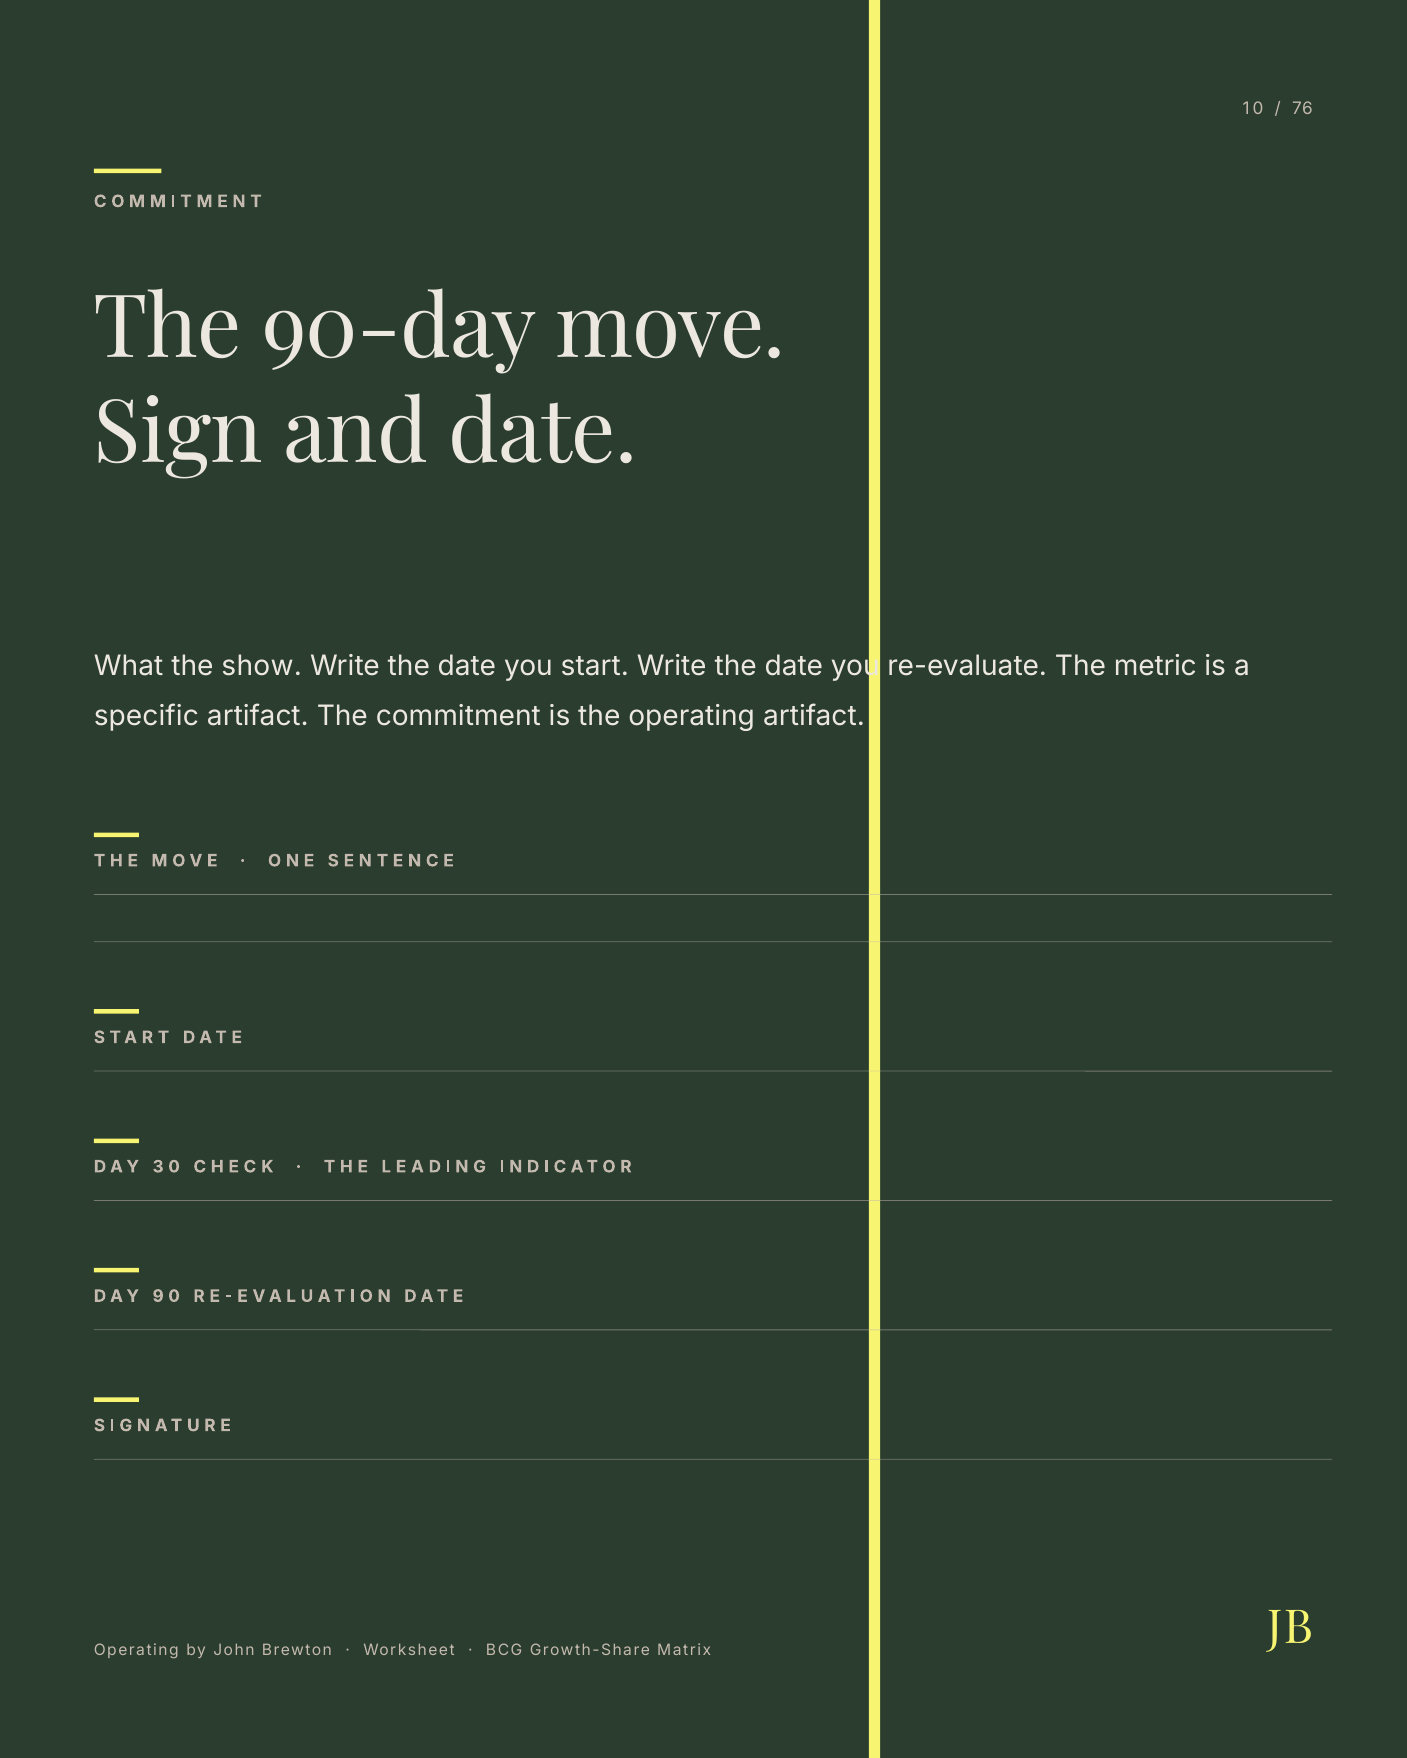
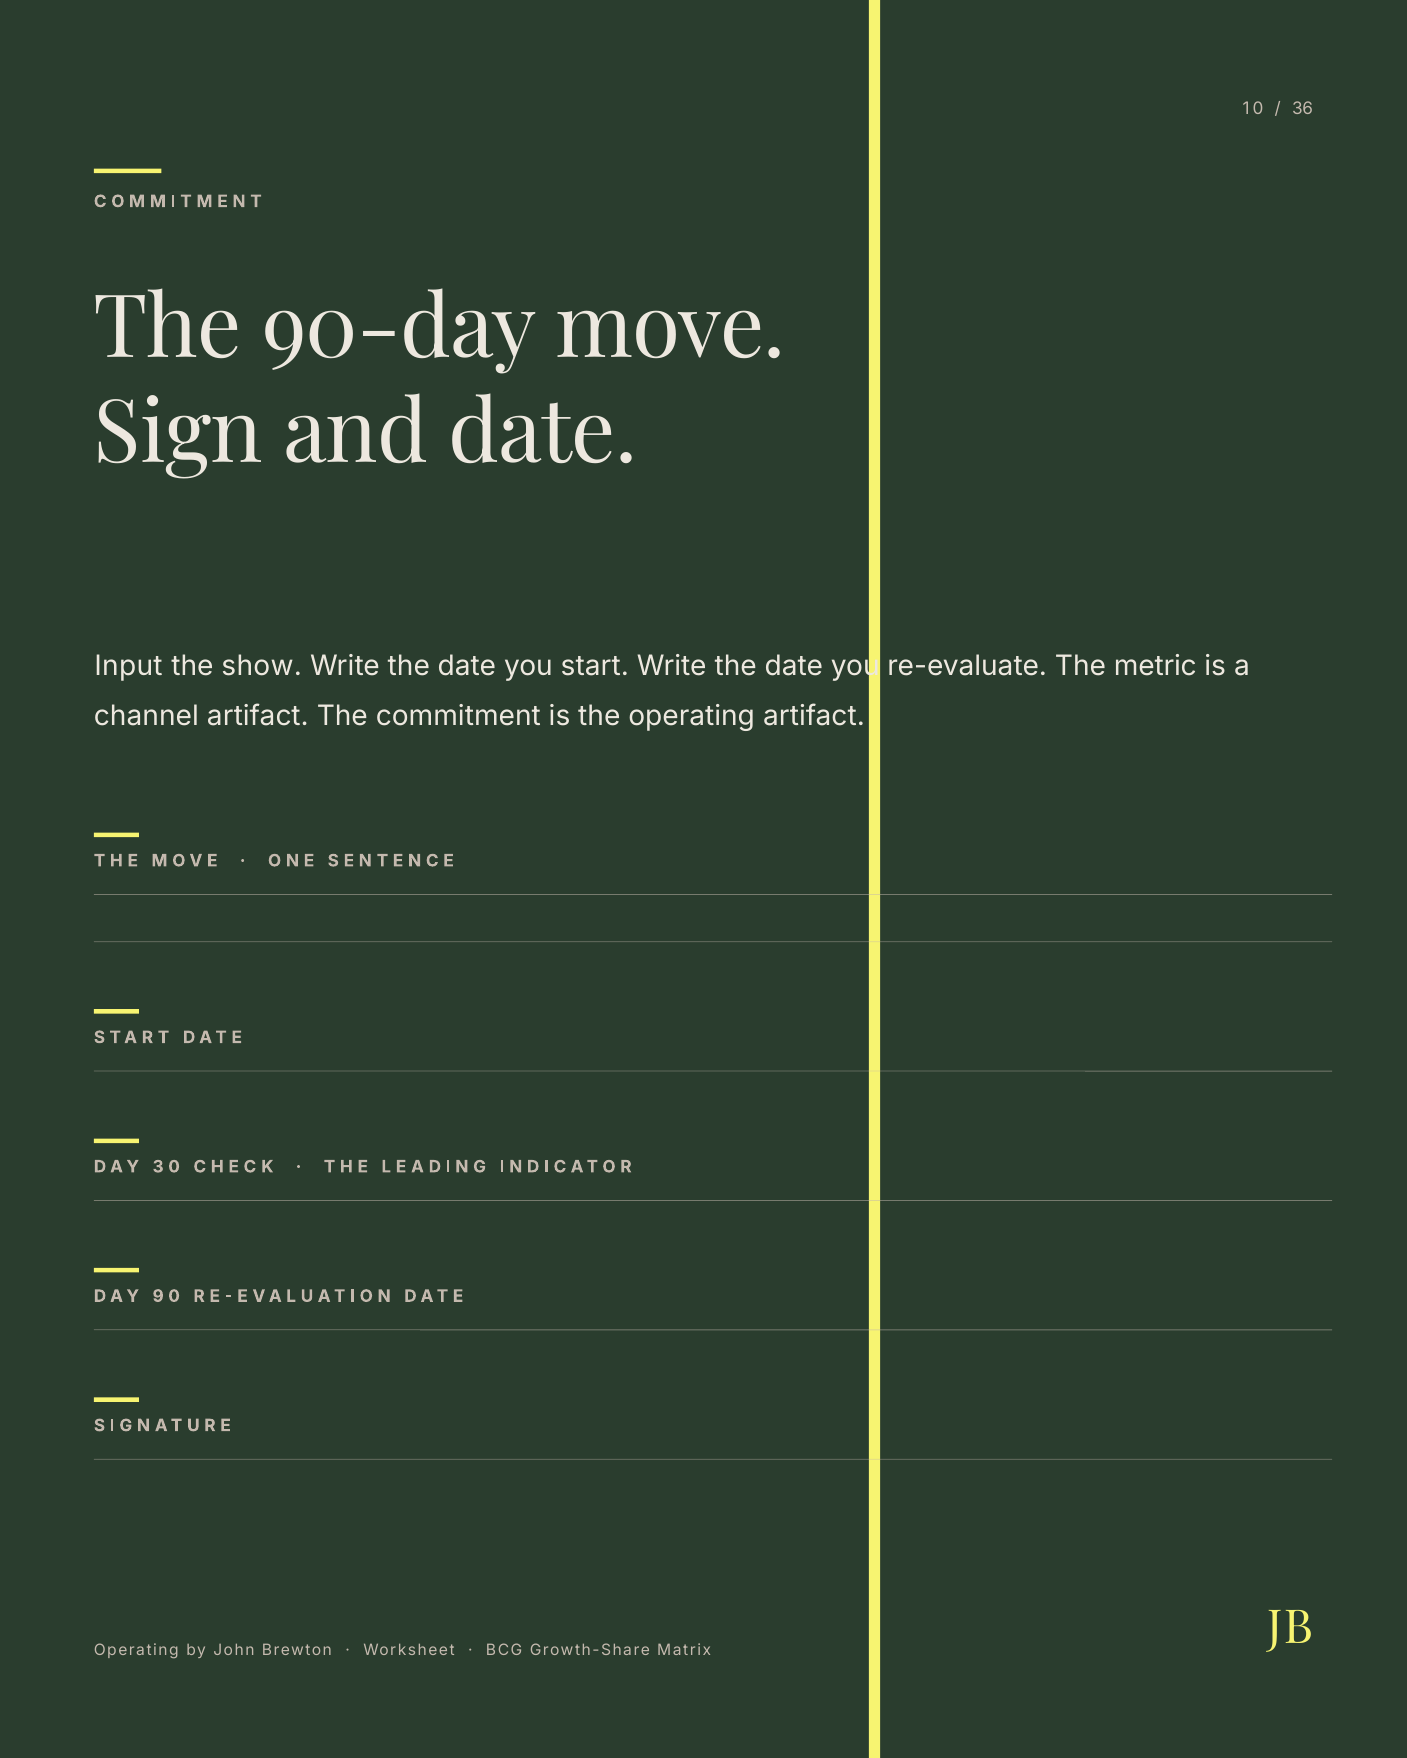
76: 76 -> 36
What: What -> Input
specific: specific -> channel
